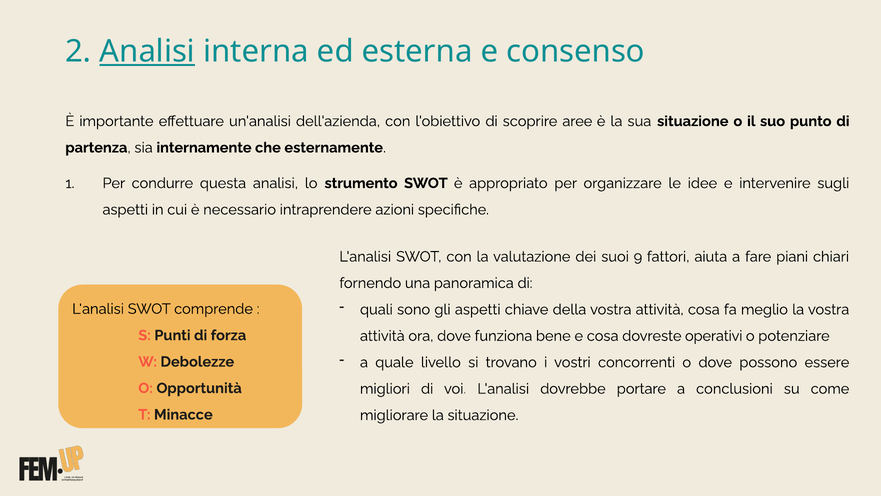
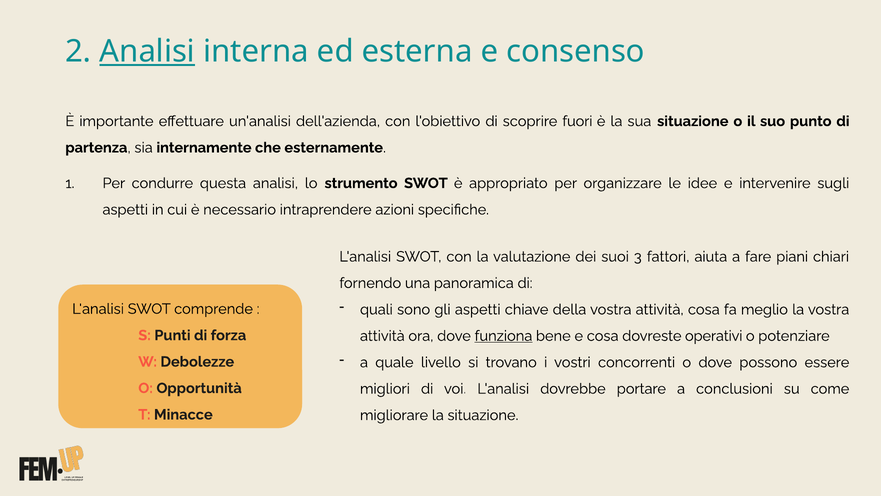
aree: aree -> fuori
9: 9 -> 3
funziona underline: none -> present
